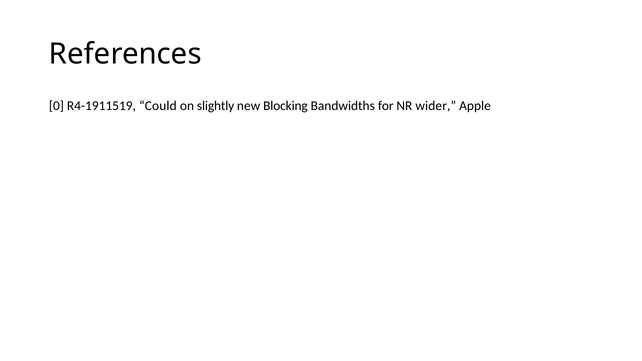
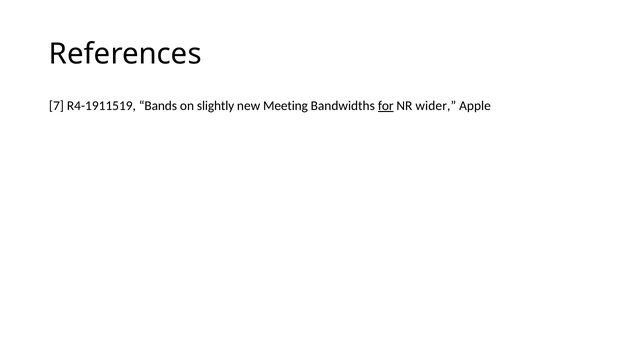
0: 0 -> 7
Could: Could -> Bands
Blocking: Blocking -> Meeting
for underline: none -> present
